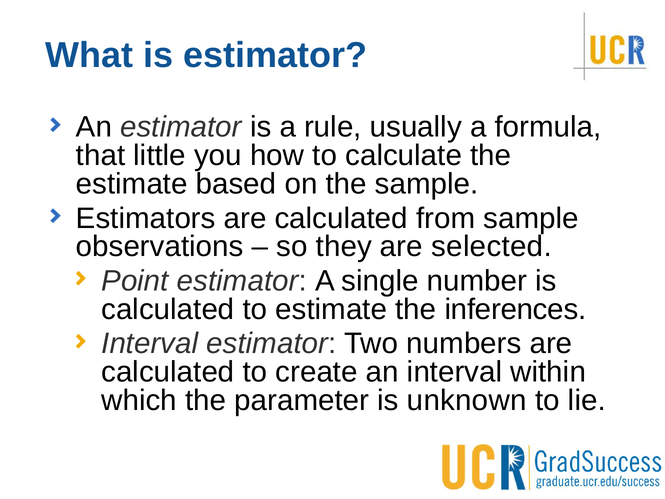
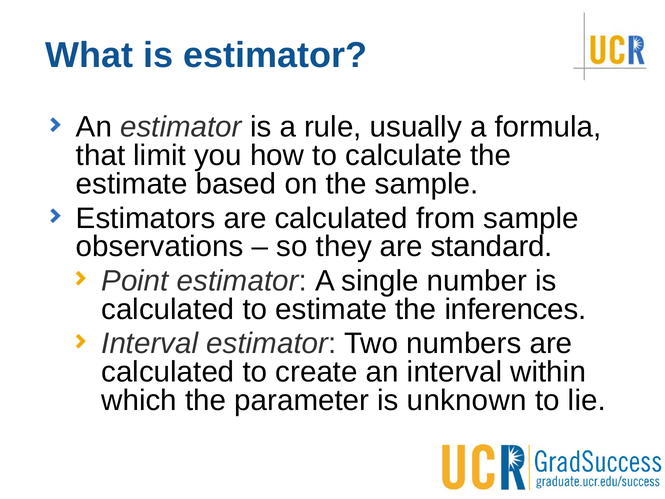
little: little -> limit
selected: selected -> standard
